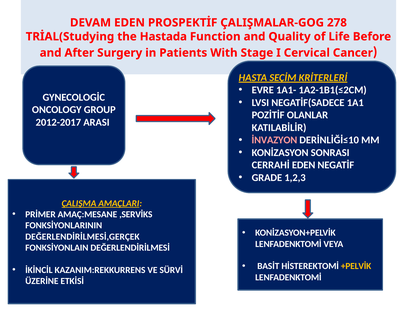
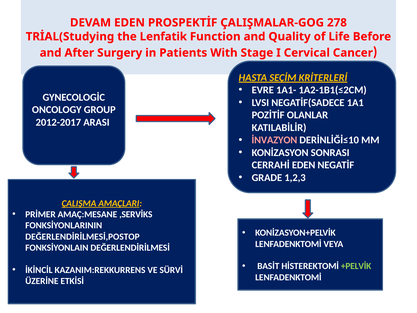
Hastada: Hastada -> Lenfatik
DEĞERLENDİRİLMESİ,GERÇEK: DEĞERLENDİRİLMESİ,GERÇEK -> DEĞERLENDİRİLMESİ,POSTOP
+PELVİK colour: yellow -> light green
